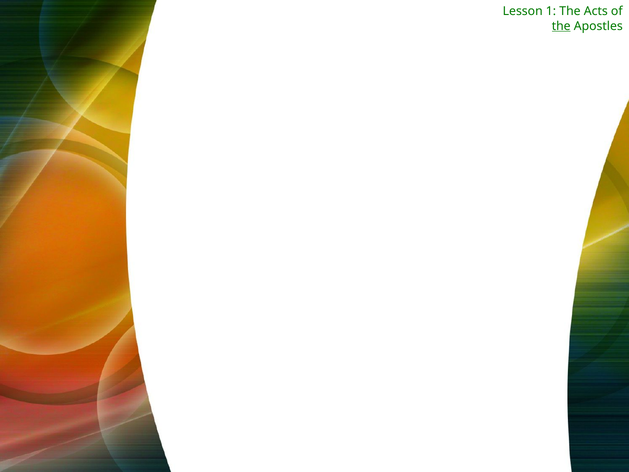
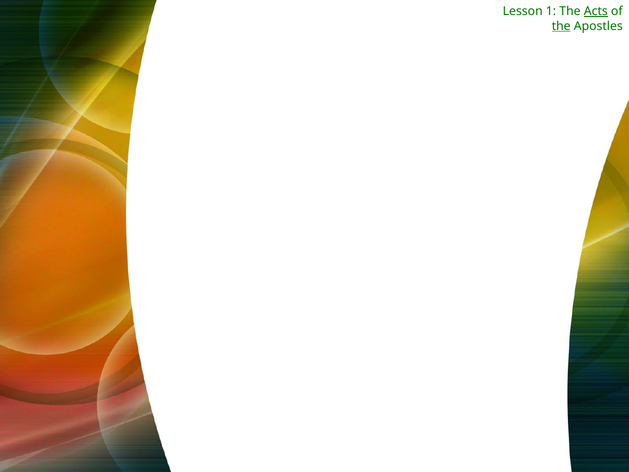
Acts underline: none -> present
